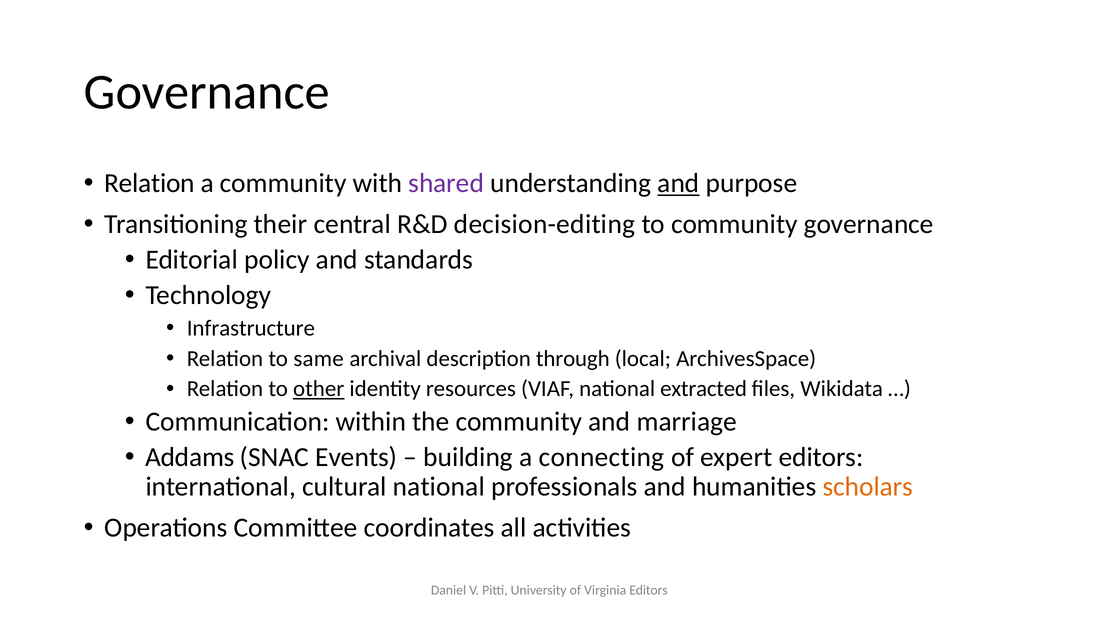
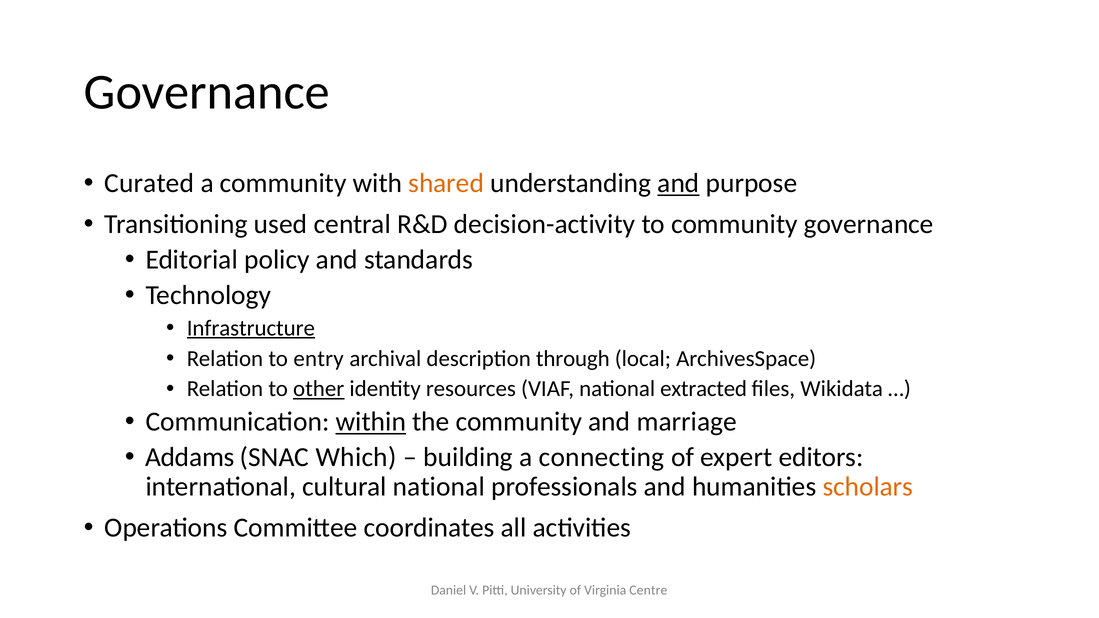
Relation at (149, 183): Relation -> Curated
shared colour: purple -> orange
their: their -> used
decision-editing: decision-editing -> decision-activity
Infrastructure underline: none -> present
same: same -> entry
within underline: none -> present
Events: Events -> Which
Virginia Editors: Editors -> Centre
